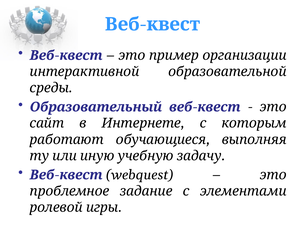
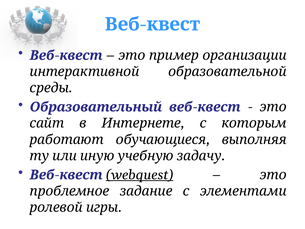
webquest underline: none -> present
